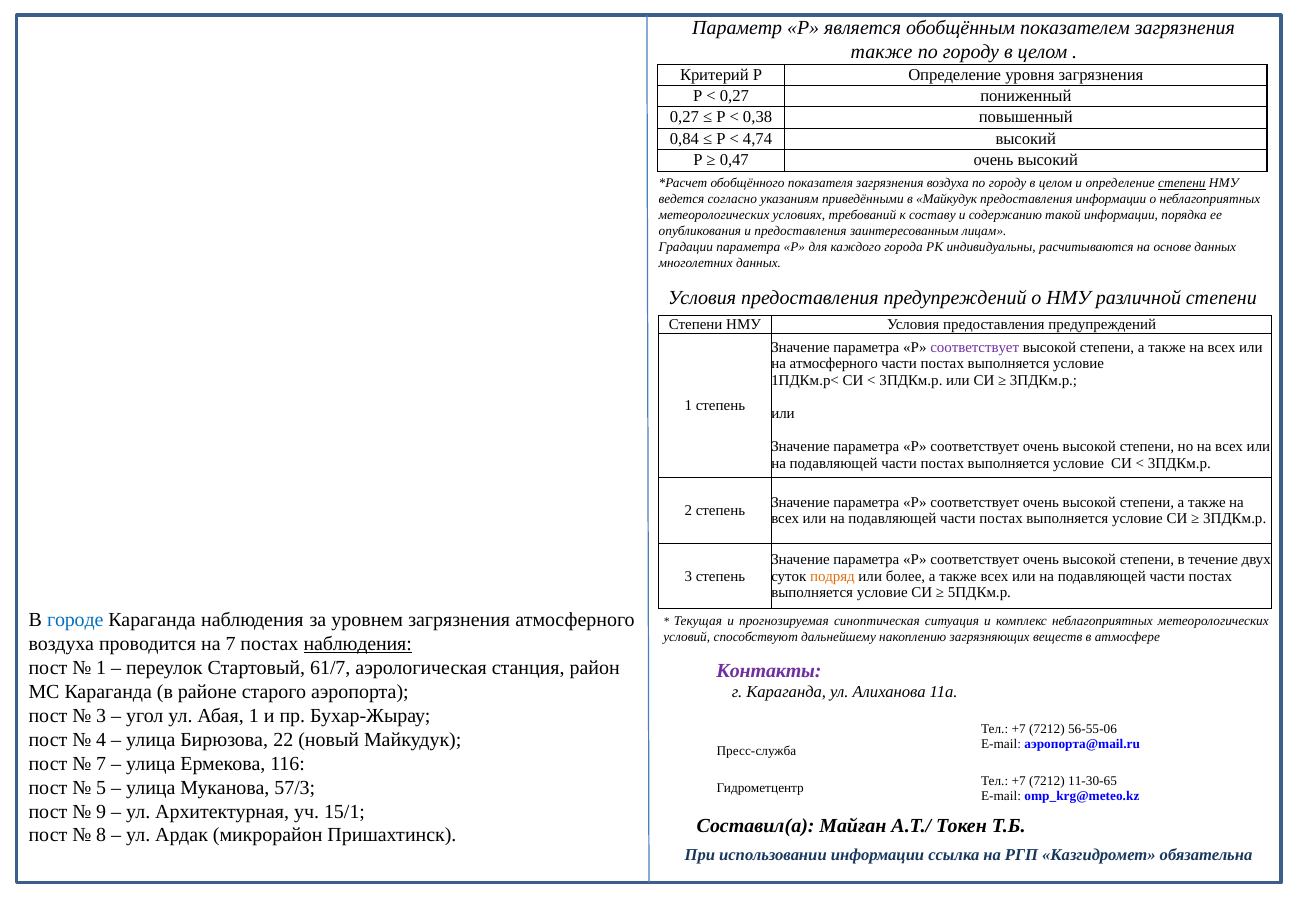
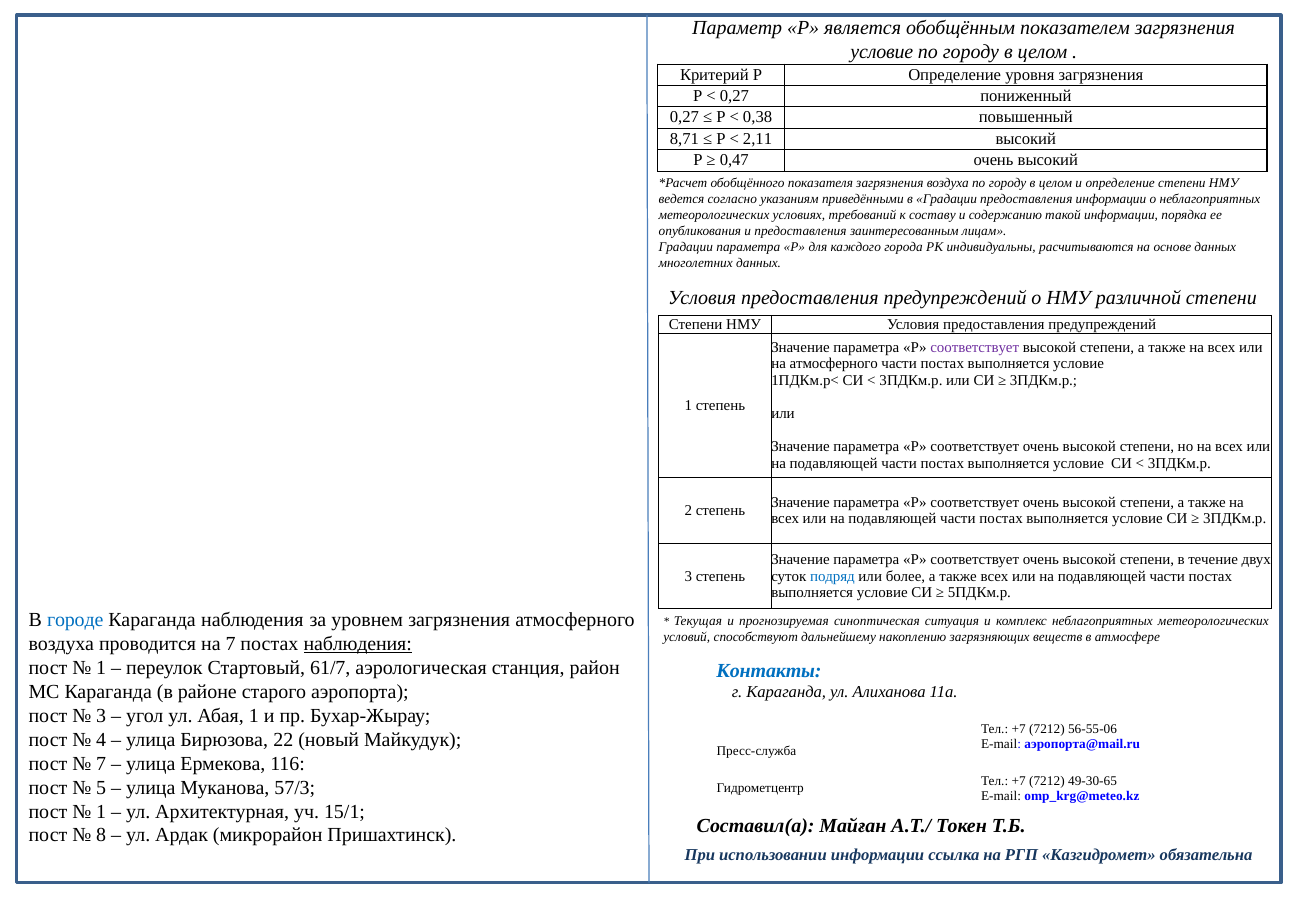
также at (882, 51): также -> условие
0,84: 0,84 -> 8,71
4,74: 4,74 -> 2,11
степени at (1182, 183) underline: present -> none
в Майкудук: Майкудук -> Градации
подряд colour: orange -> blue
Контакты colour: purple -> blue
11-30-65: 11-30-65 -> 49-30-65
9 at (101, 812): 9 -> 1
